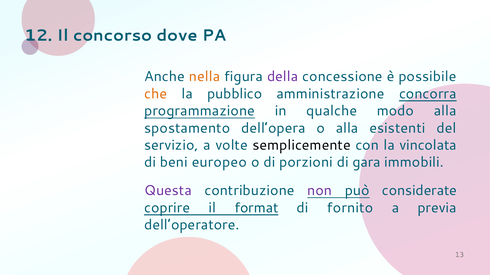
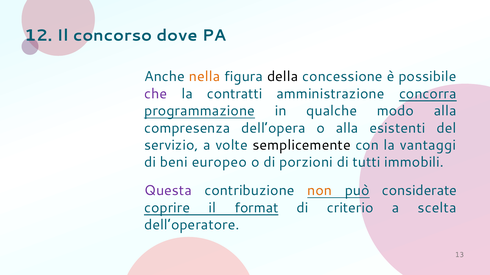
della colour: purple -> black
che colour: orange -> purple
pubblico: pubblico -> contratti
spostamento: spostamento -> compresenza
vincolata: vincolata -> vantaggi
gara: gara -> tutti
non colour: purple -> orange
fornito: fornito -> criterio
previa: previa -> scelta
